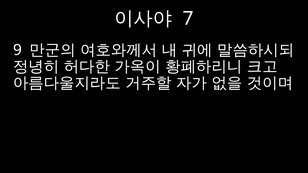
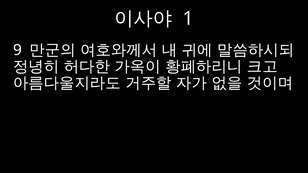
7: 7 -> 1
